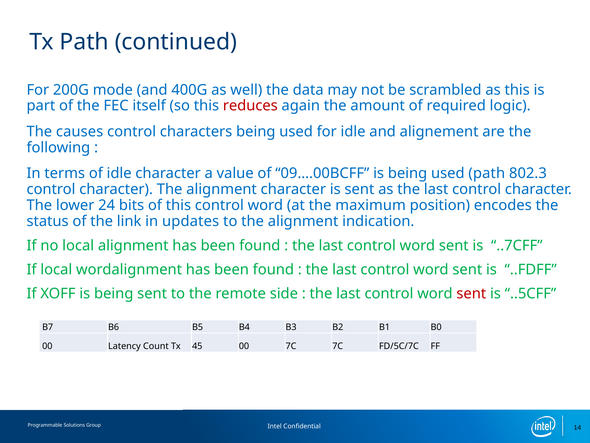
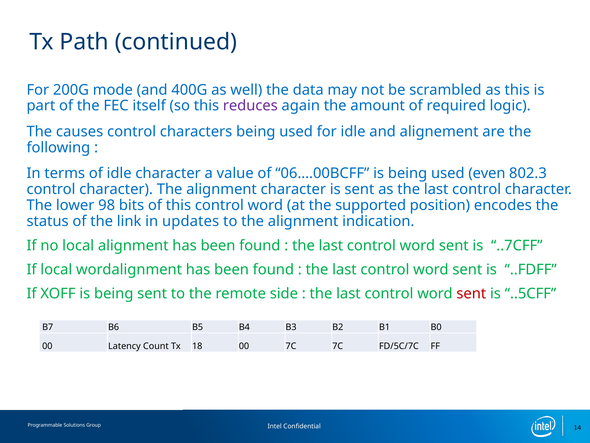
reduces colour: red -> purple
09….00BCFF: 09….00BCFF -> 06….00BCFF
used path: path -> even
24: 24 -> 98
maximum: maximum -> supported
45: 45 -> 18
